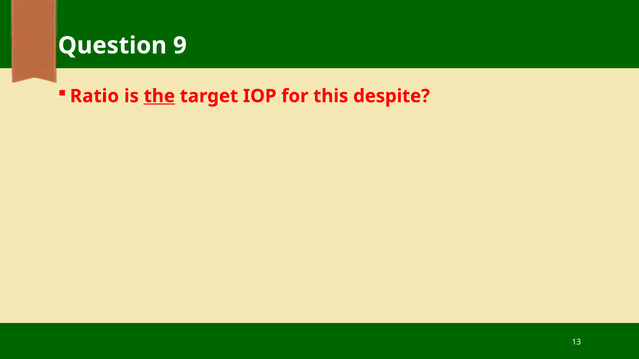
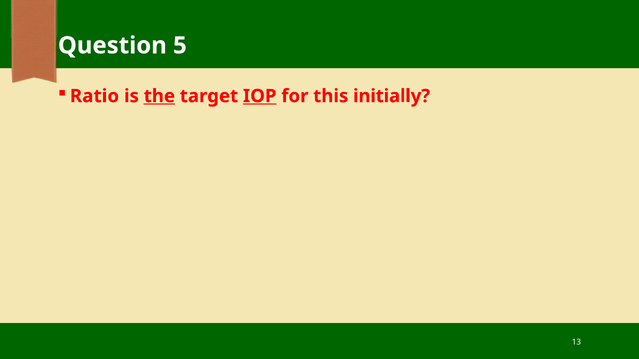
9: 9 -> 5
IOP underline: none -> present
despite: despite -> initially
